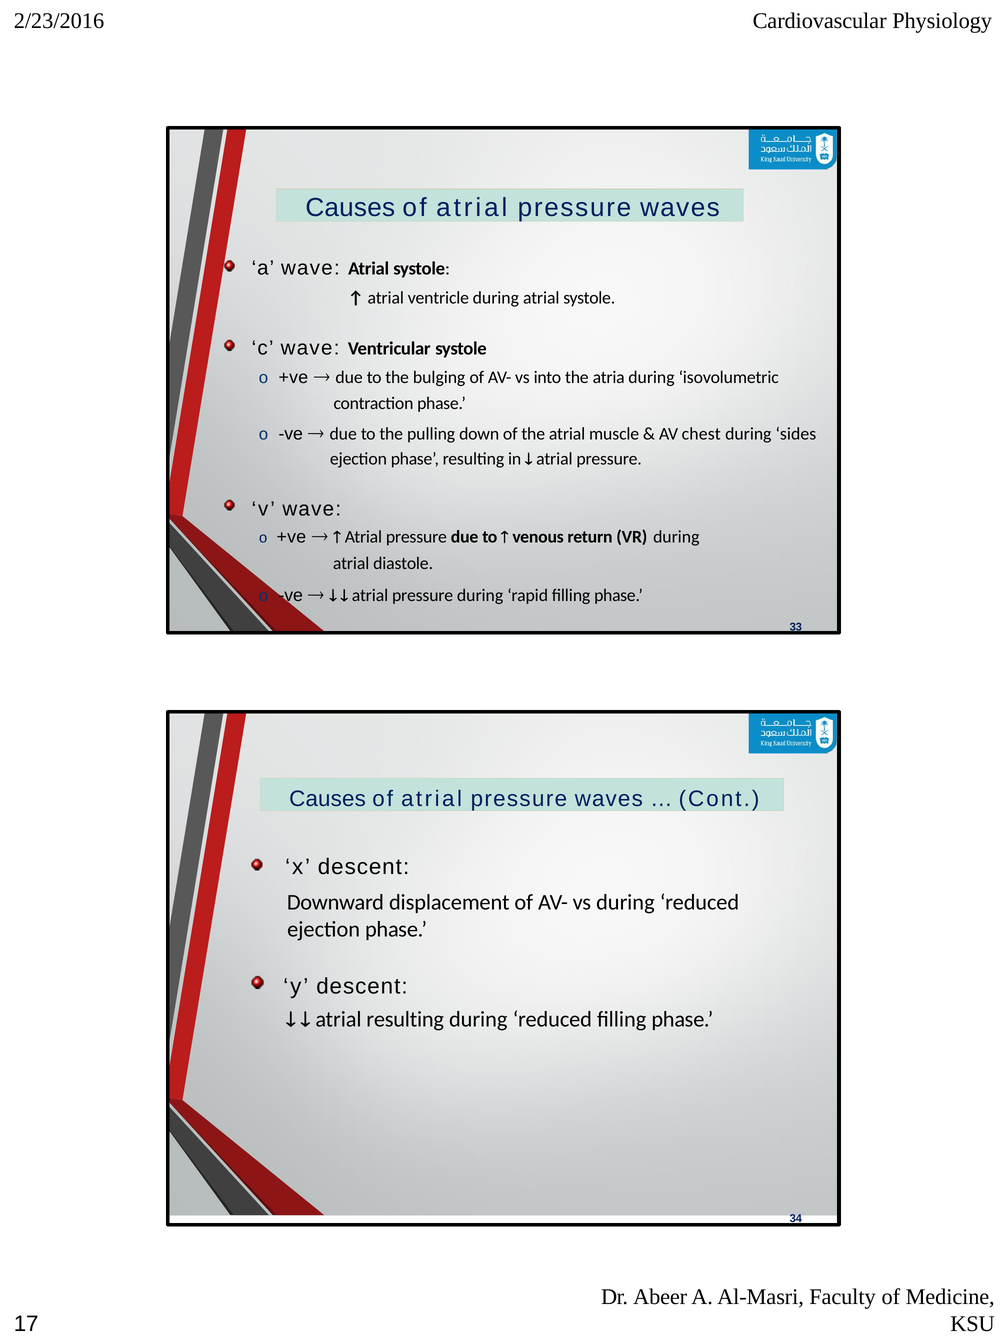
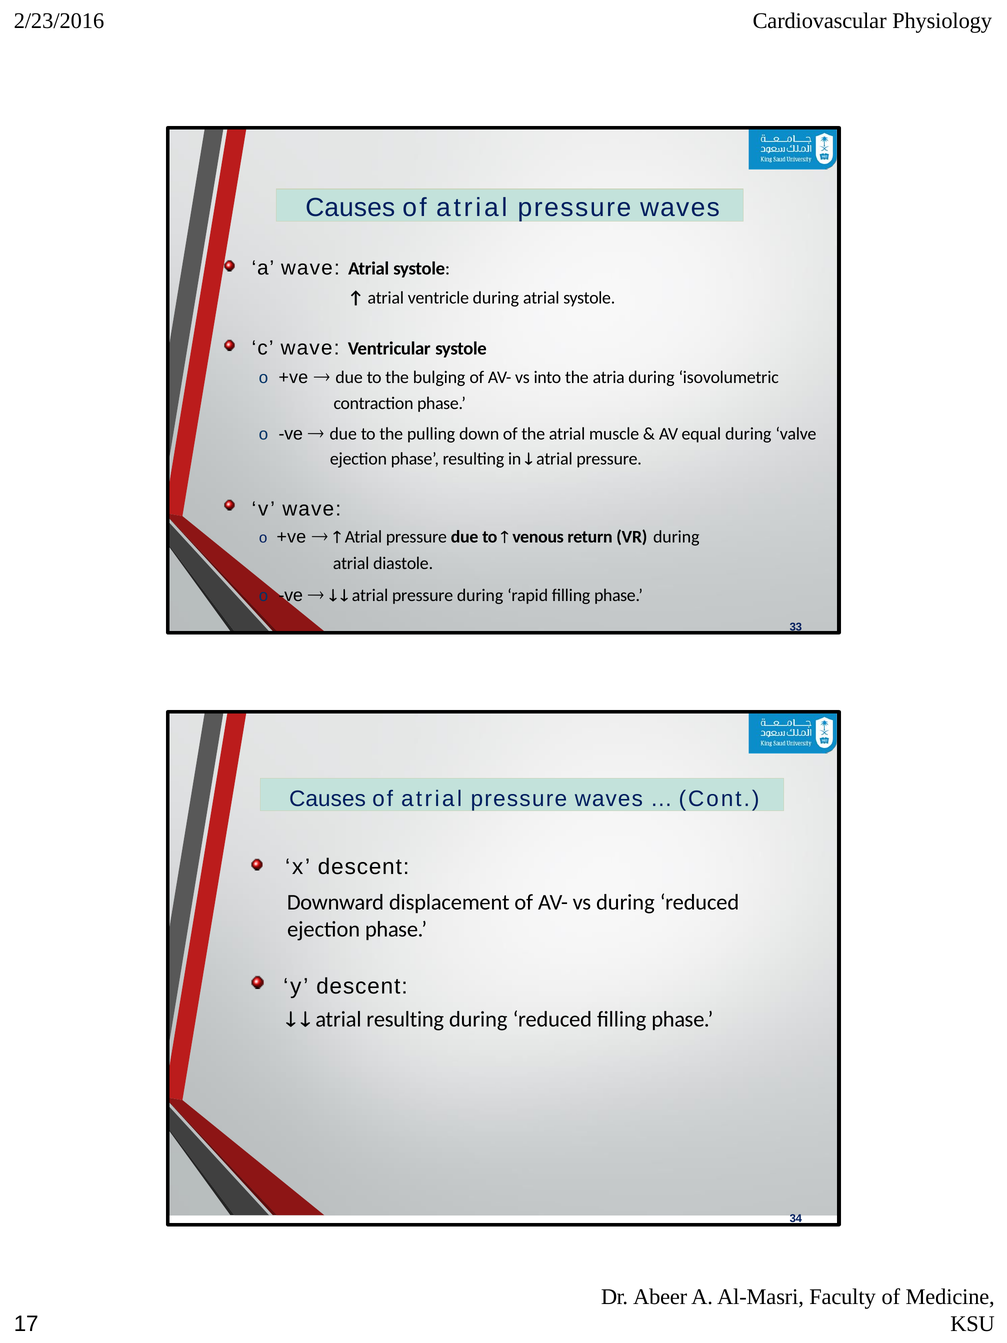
chest: chest -> equal
sides: sides -> valve
